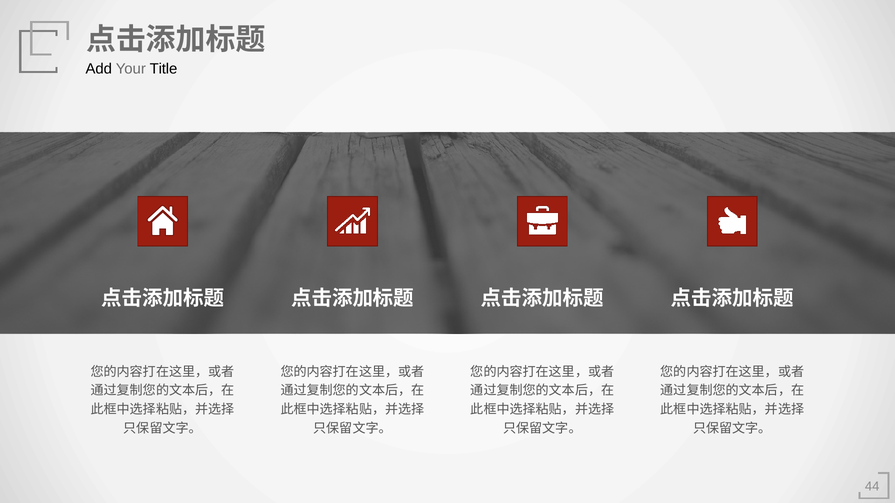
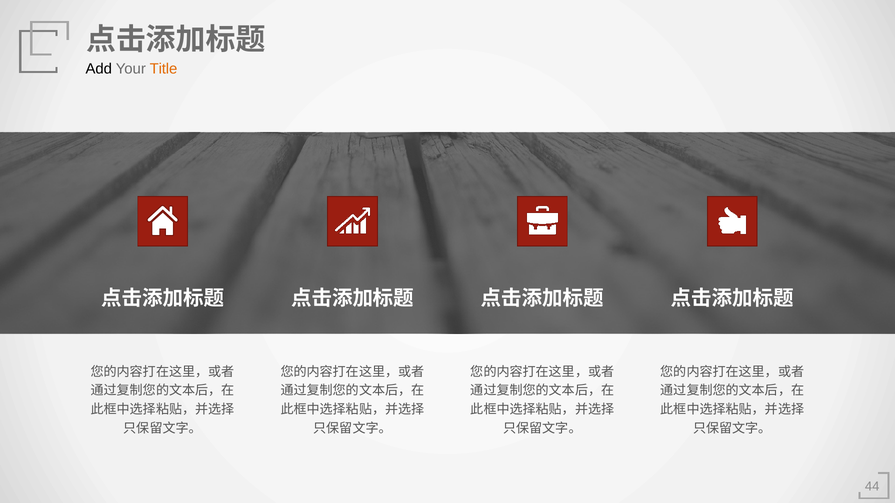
Title colour: black -> orange
